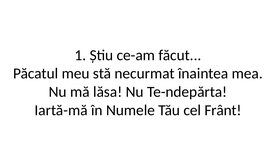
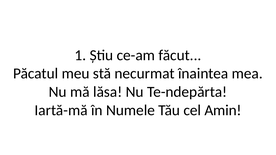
Frânt: Frânt -> Amin
